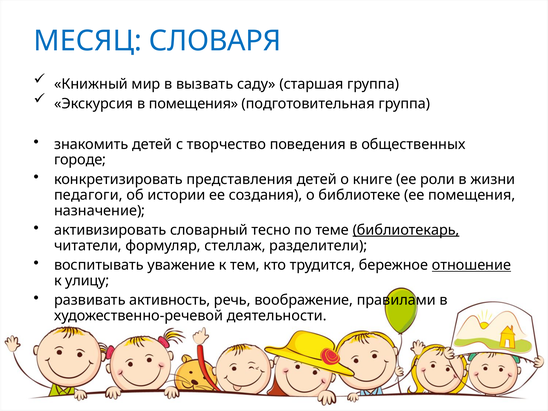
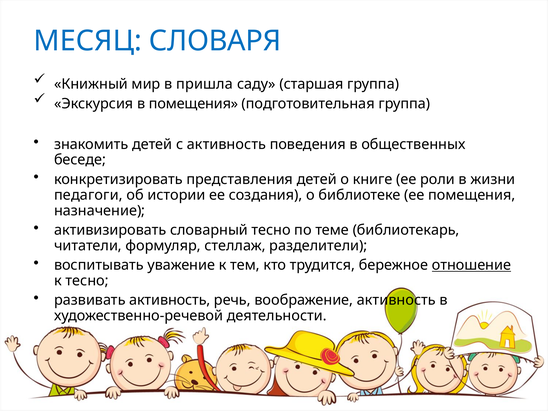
вызвать: вызвать -> пришла
с творчество: творчество -> активность
городе: городе -> беседе
библиотекарь underline: present -> none
к улицу: улицу -> тесно
воображение правилами: правилами -> активность
